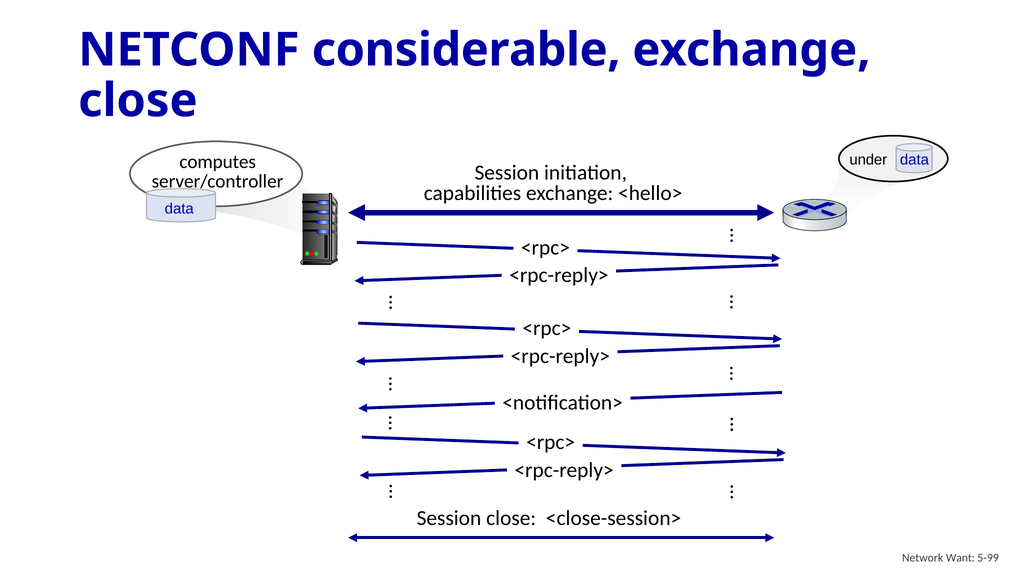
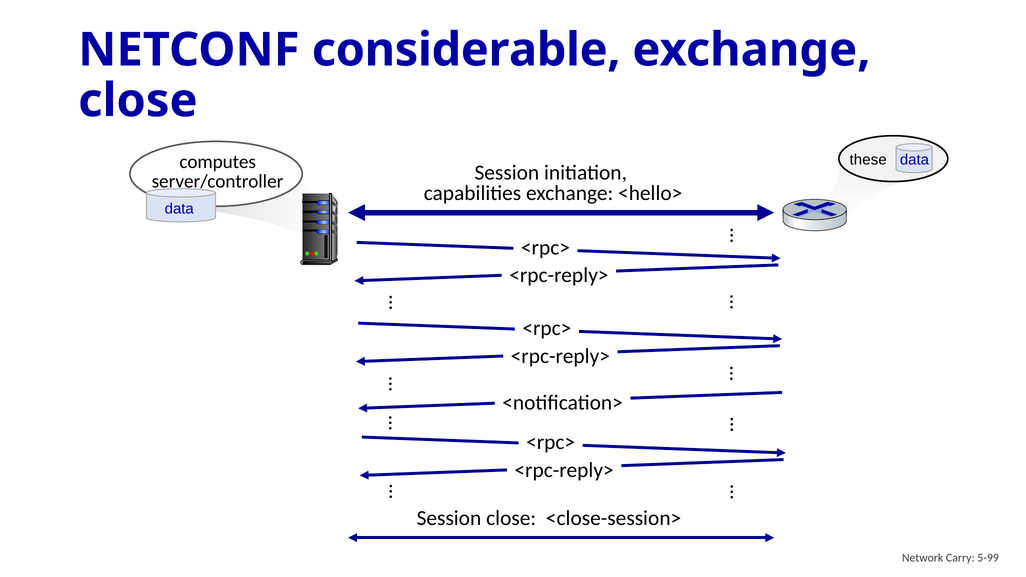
under: under -> these
Want: Want -> Carry
